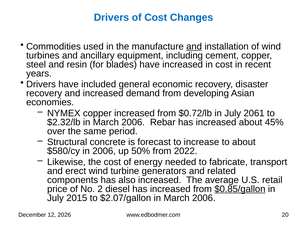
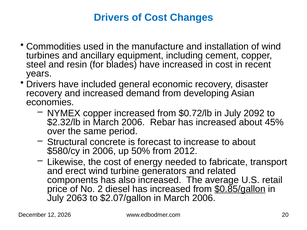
and at (194, 47) underline: present -> none
2061: 2061 -> 2092
2022: 2022 -> 2012
2015: 2015 -> 2063
